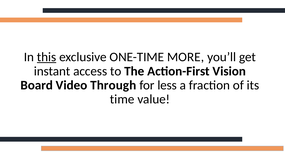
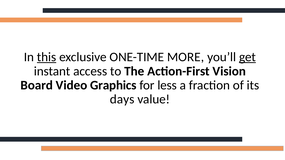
get underline: none -> present
Through: Through -> Graphics
time: time -> days
